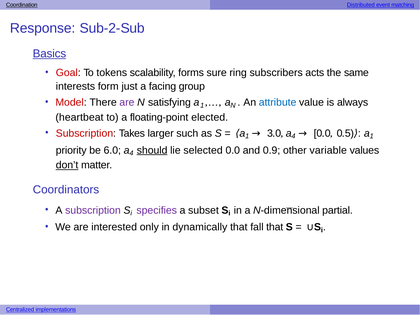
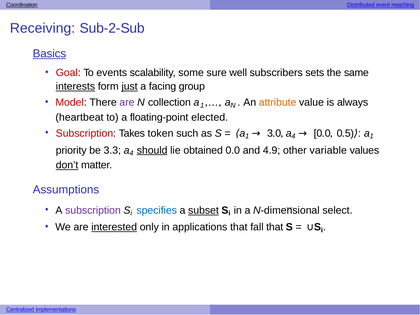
Response: Response -> Receiving
tokens: tokens -> events
forms: forms -> some
ring: ring -> well
acts: acts -> sets
interests underline: none -> present
just underline: none -> present
satisfying: satisfying -> collection
attribute colour: blue -> orange
larger: larger -> token
6.0: 6.0 -> 3.3
selected: selected -> obtained
0.9: 0.9 -> 4.9
Coordinators: Coordinators -> Assumptions
specifies colour: purple -> blue
subset underline: none -> present
partial: partial -> select
interested underline: none -> present
dynamically: dynamically -> applications
